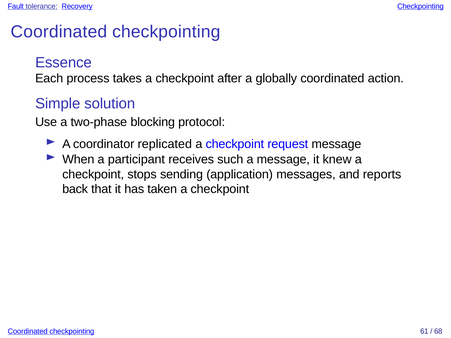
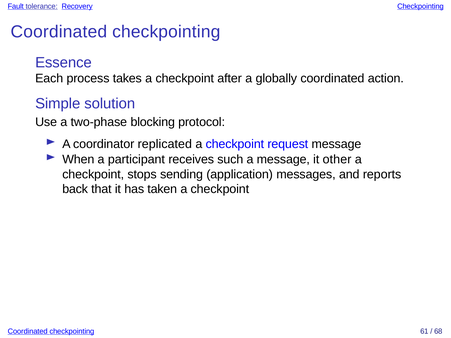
knew: knew -> other
